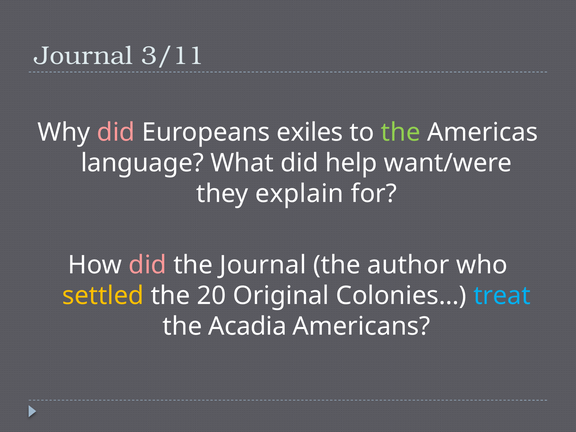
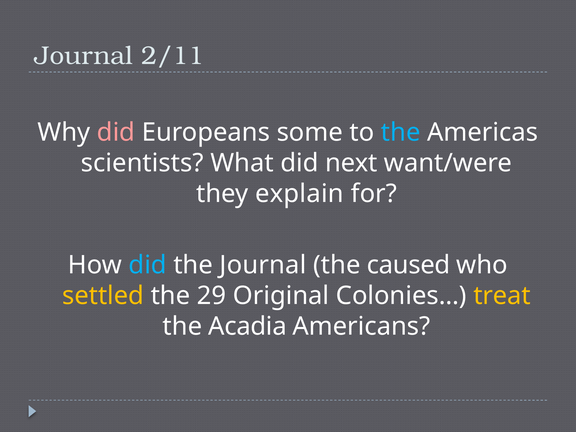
3/11: 3/11 -> 2/11
exiles: exiles -> some
the at (401, 132) colour: light green -> light blue
language: language -> scientists
help: help -> next
did at (148, 265) colour: pink -> light blue
author: author -> caused
20: 20 -> 29
treat colour: light blue -> yellow
